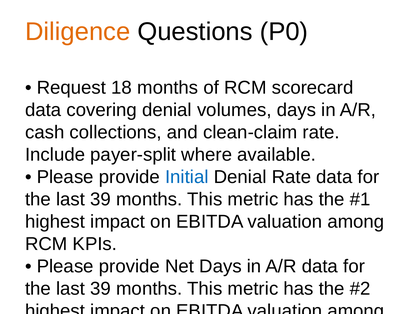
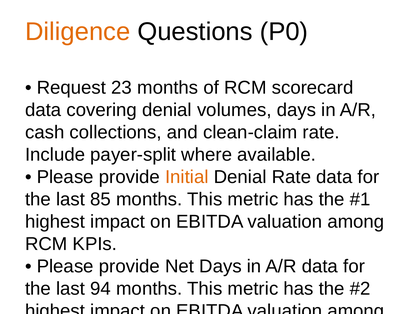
18: 18 -> 23
Initial colour: blue -> orange
39 at (101, 200): 39 -> 85
39 at (101, 289): 39 -> 94
